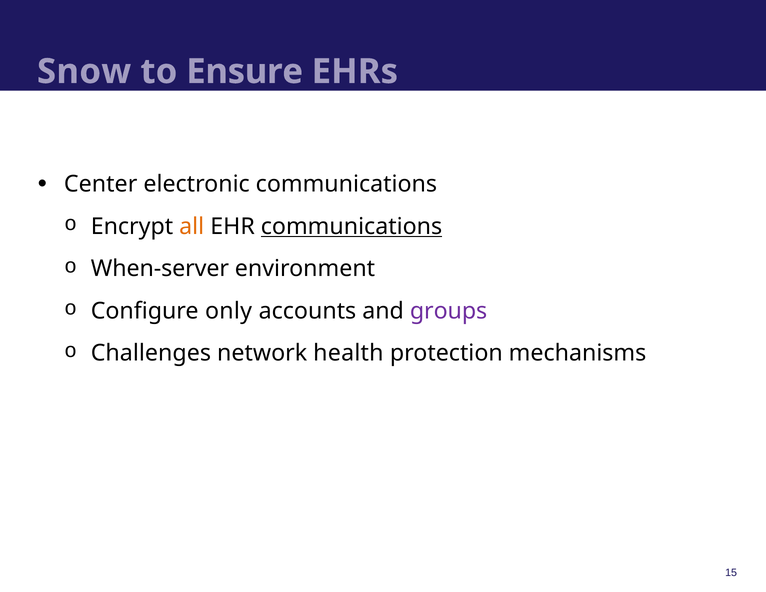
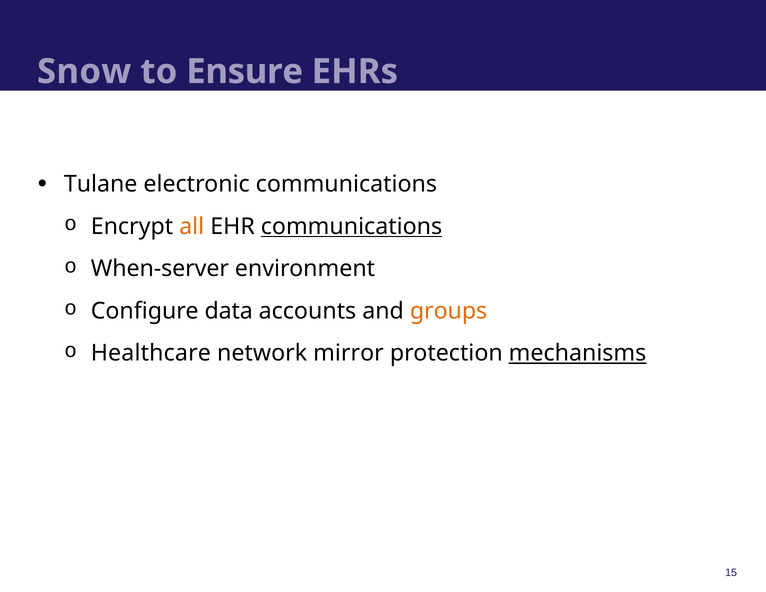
Center: Center -> Tulane
only: only -> data
groups colour: purple -> orange
Challenges: Challenges -> Healthcare
health: health -> mirror
mechanisms underline: none -> present
